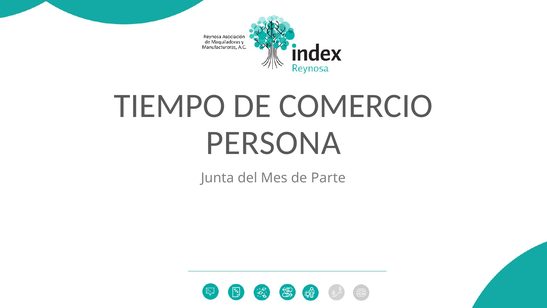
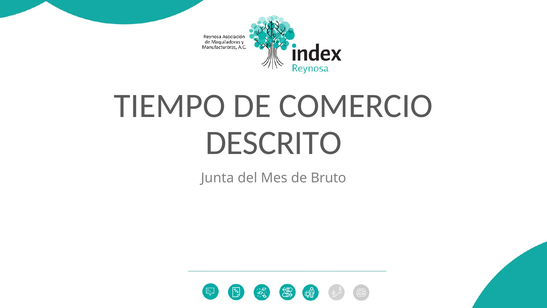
PERSONA: PERSONA -> DESCRITO
Parte: Parte -> Bruto
